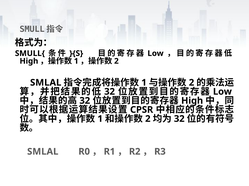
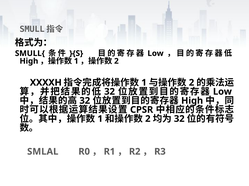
SMLAL at (46, 83): SMLAL -> XXXXH
